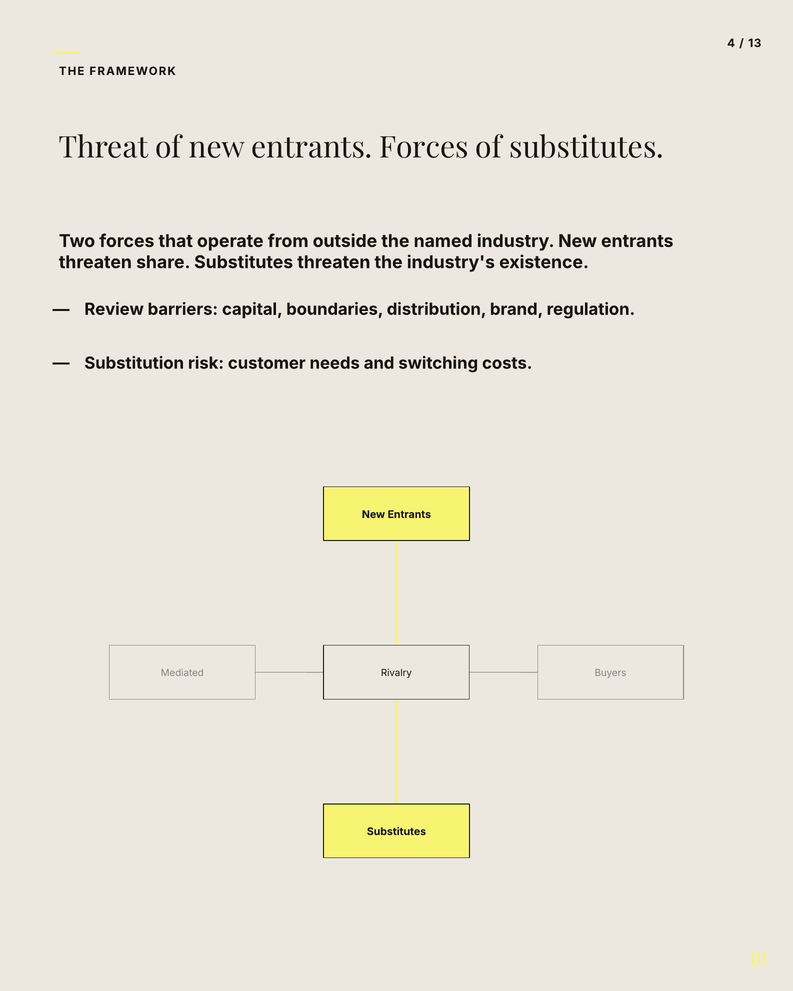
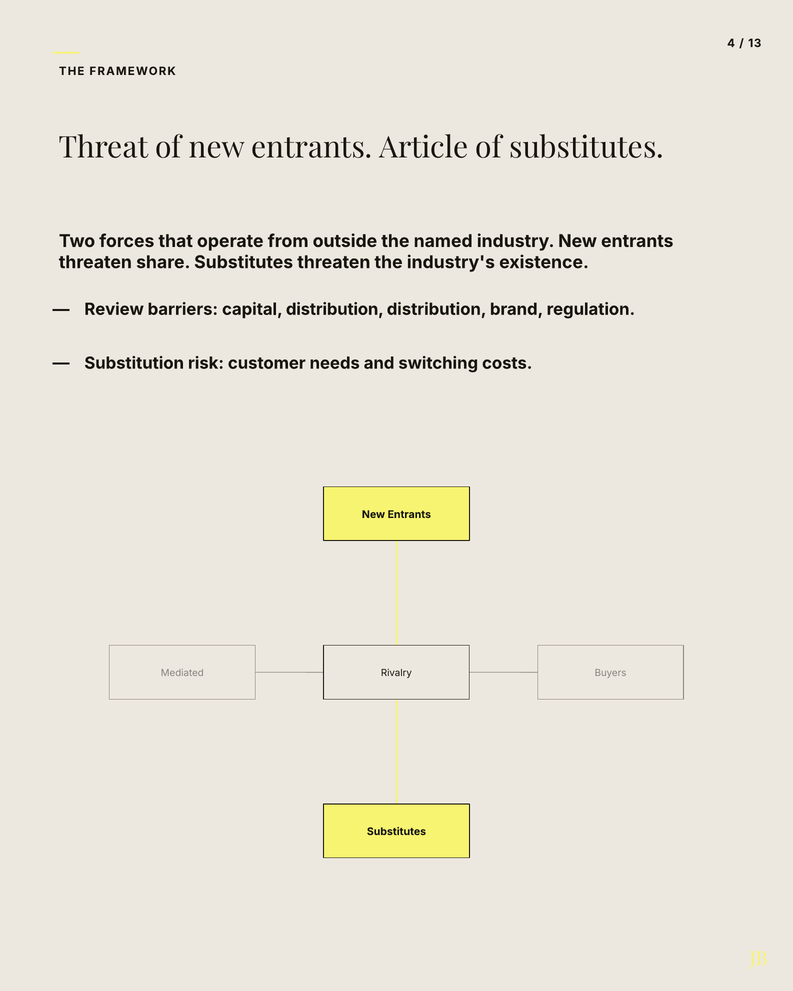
entrants Forces: Forces -> Article
capital boundaries: boundaries -> distribution
